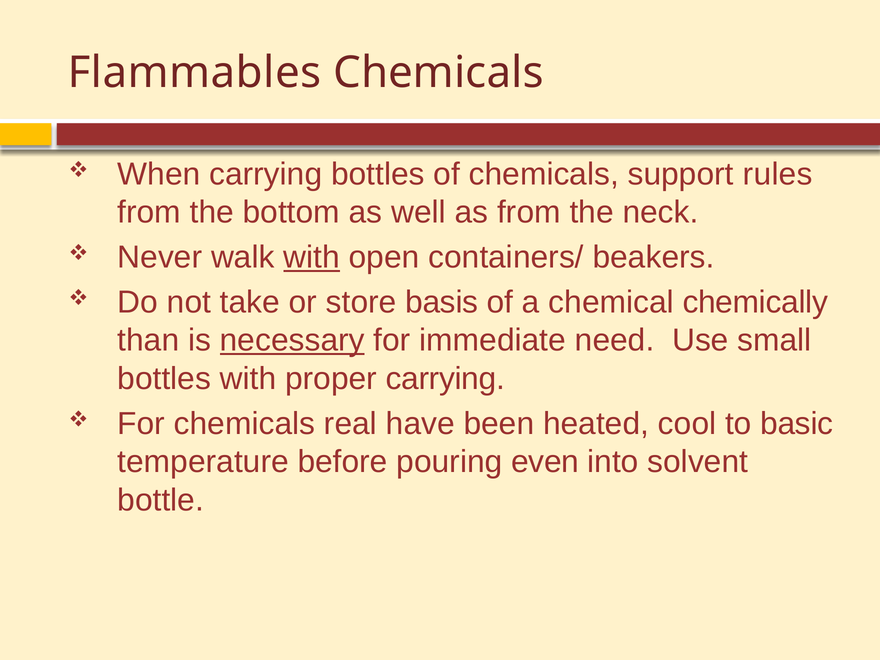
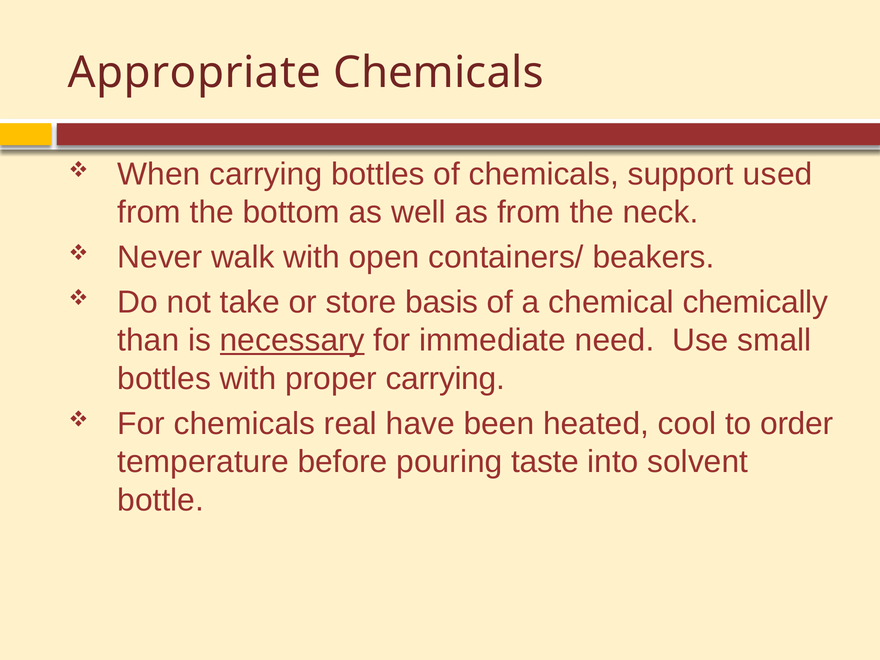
Flammables: Flammables -> Appropriate
rules: rules -> used
with at (312, 257) underline: present -> none
basic: basic -> order
even: even -> taste
